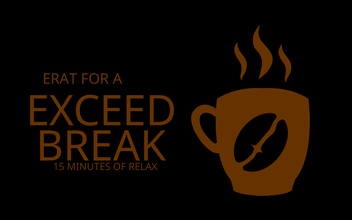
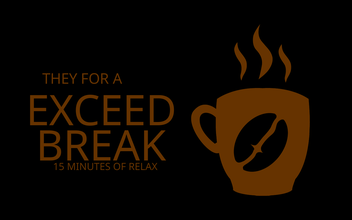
ERAT: ERAT -> THEY
